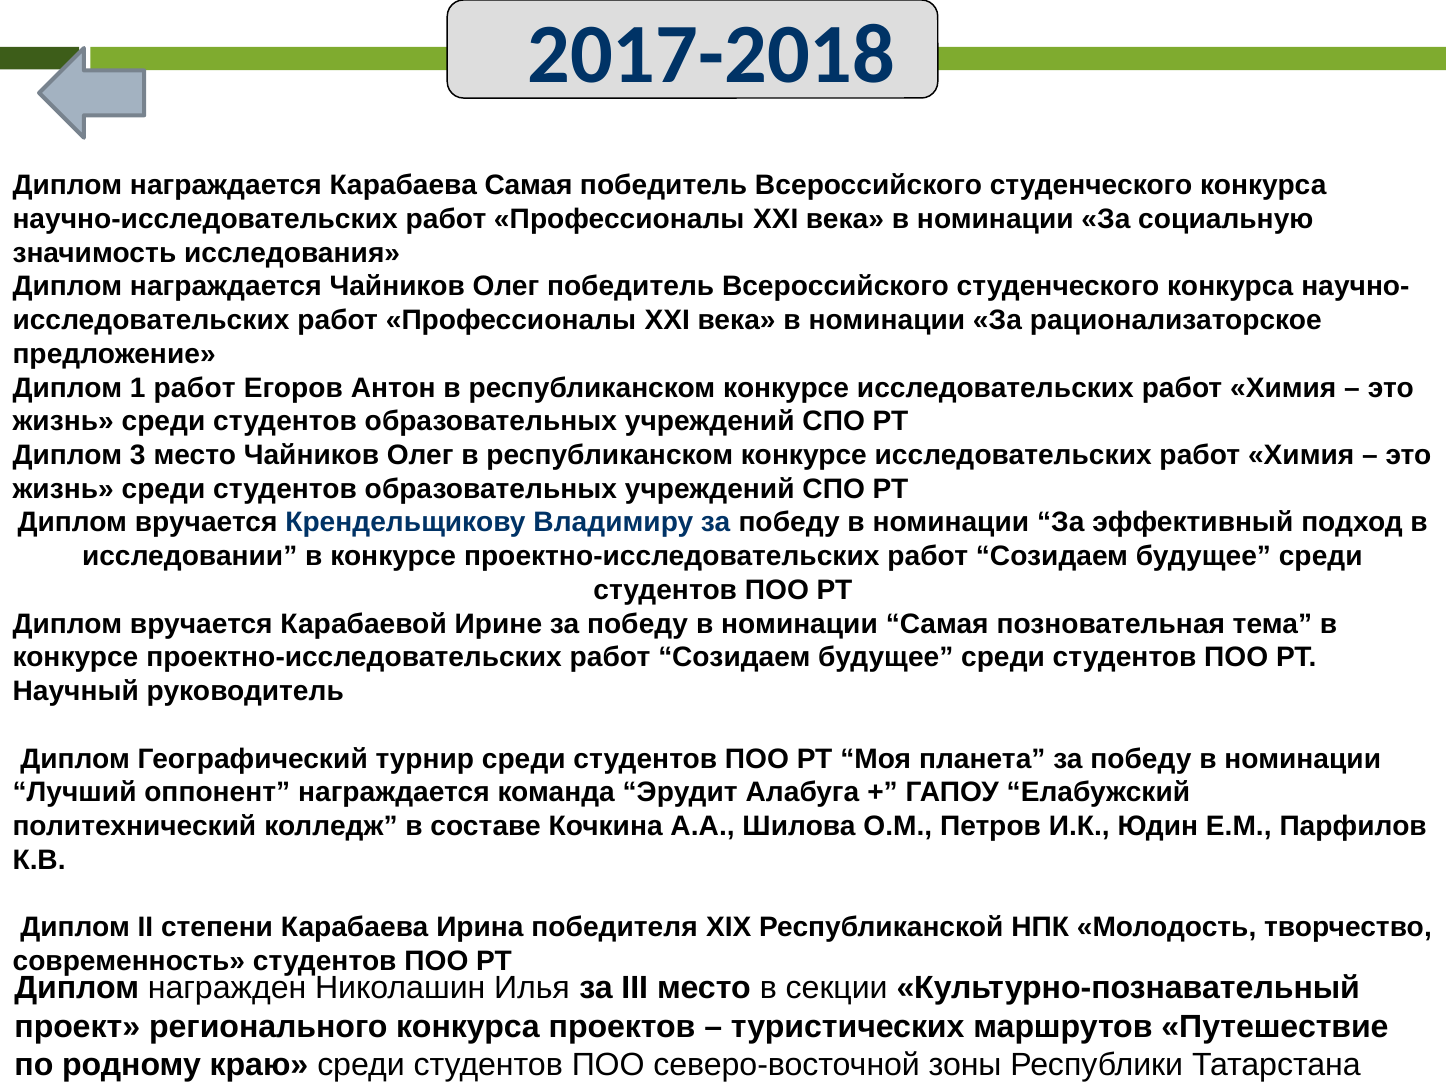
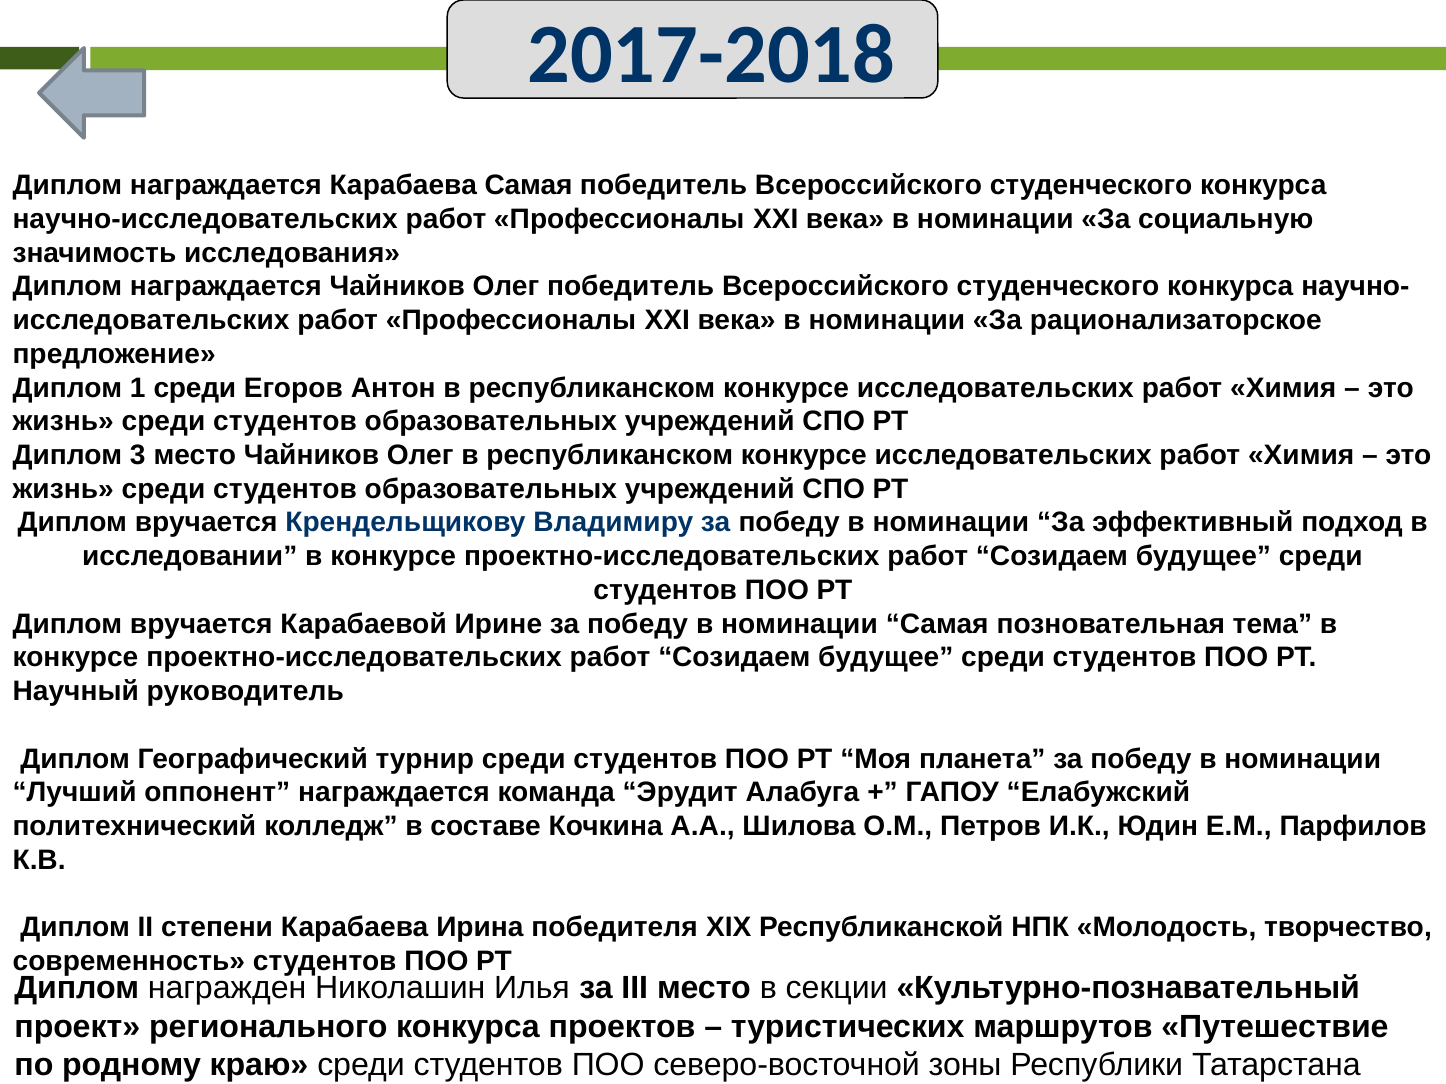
1 работ: работ -> среди
